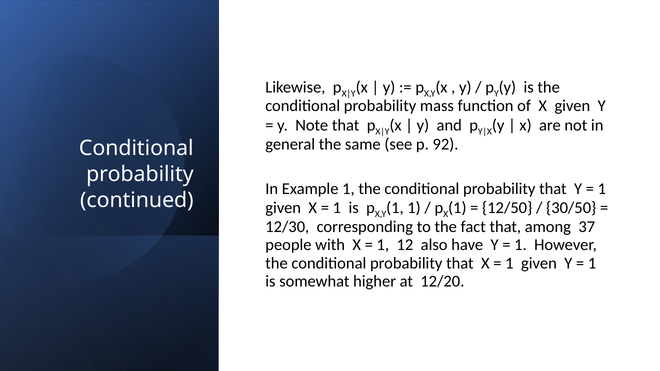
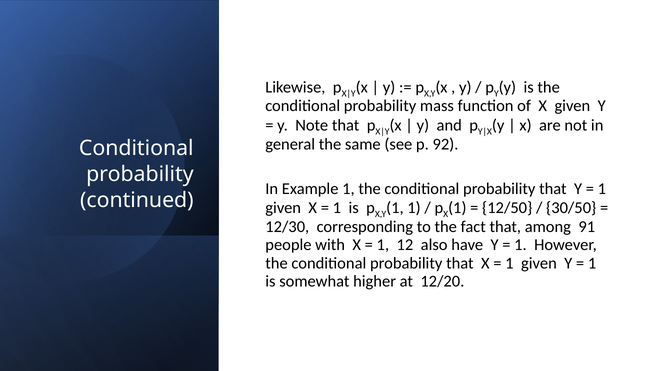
37: 37 -> 91
